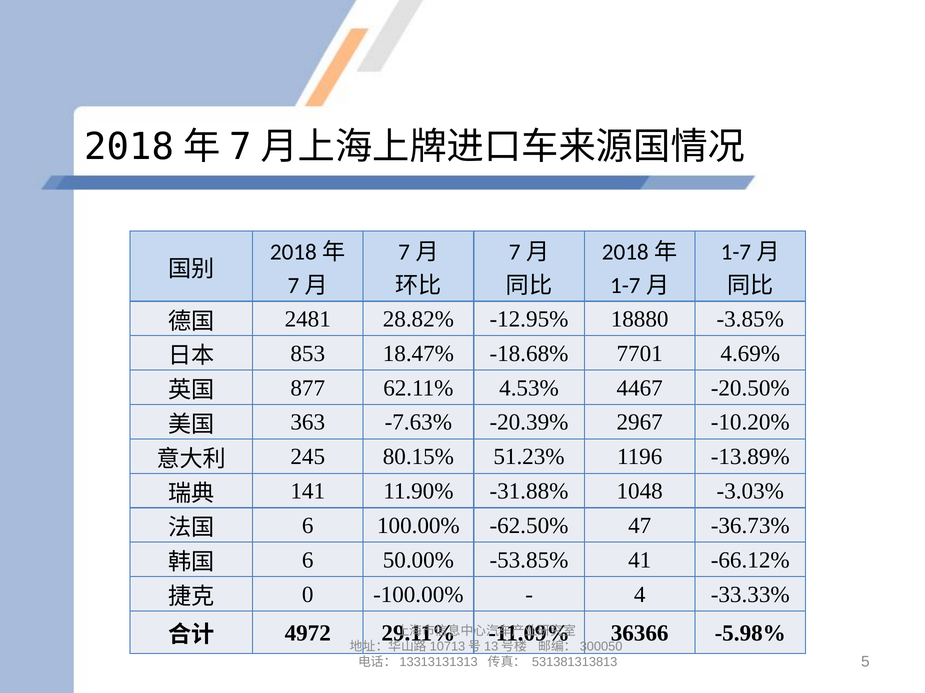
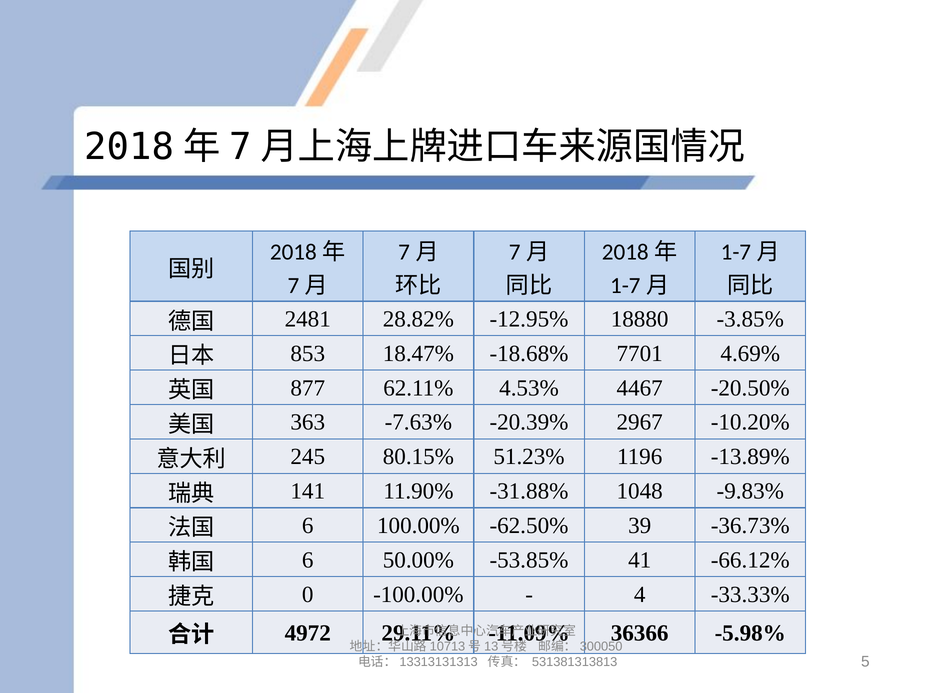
-3.03%: -3.03% -> -9.83%
47: 47 -> 39
